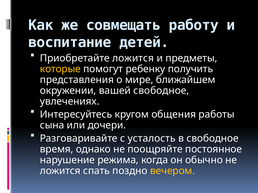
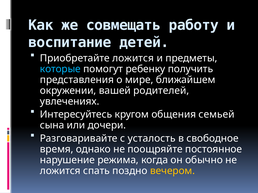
которые colour: yellow -> light blue
вашей свободное: свободное -> родителей
работы: работы -> семьей
